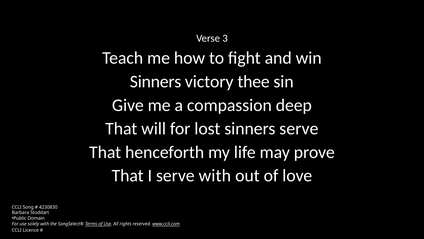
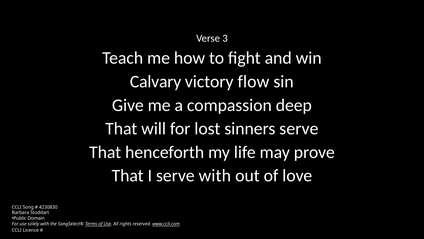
Sinners at (156, 81): Sinners -> Calvary
thee: thee -> flow
